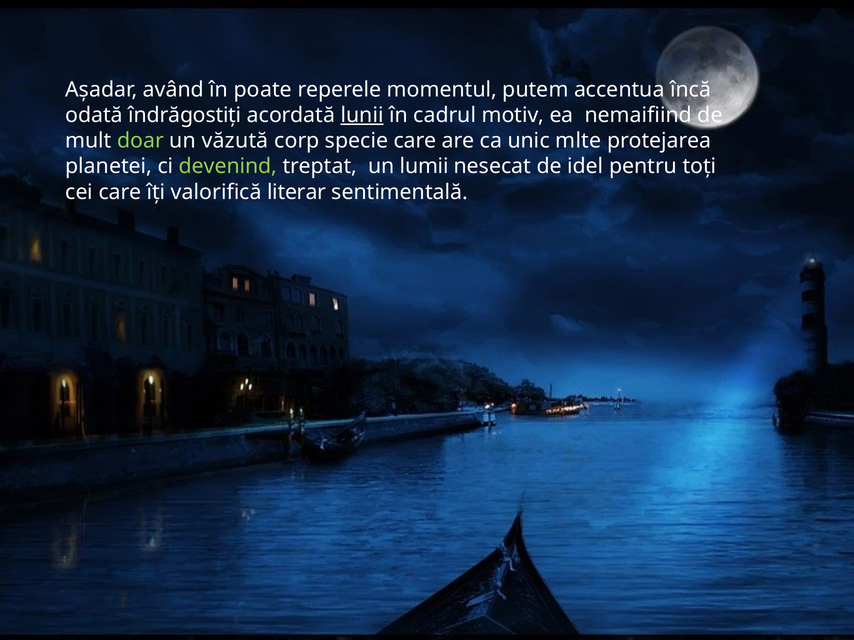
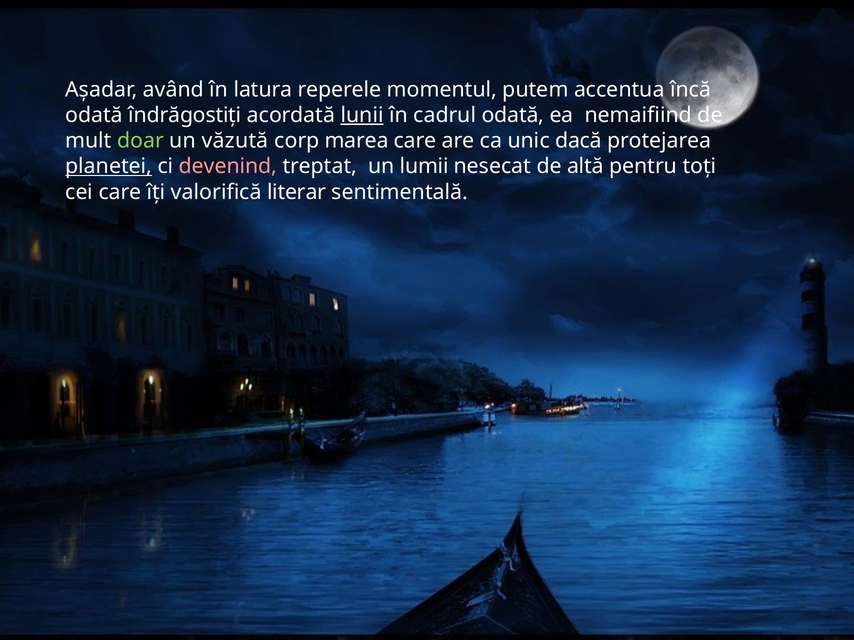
poate: poate -> latura
cadrul motiv: motiv -> odată
specie: specie -> marea
mlte: mlte -> dacă
planetei underline: none -> present
devenind colour: light green -> pink
idel: idel -> altă
